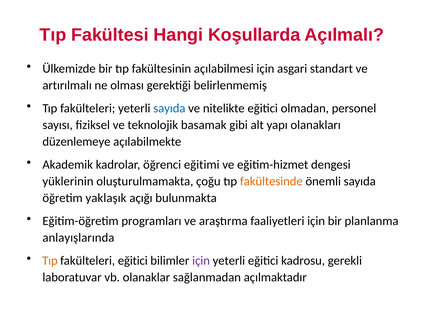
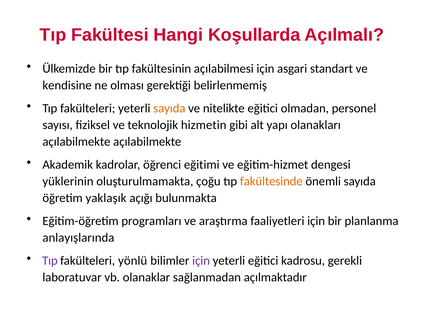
artırılmalı: artırılmalı -> kendisine
sayıda at (169, 108) colour: blue -> orange
basamak: basamak -> hizmetin
düzenlemeye at (76, 141): düzenlemeye -> açılabilmekte
Tıp at (50, 260) colour: orange -> purple
fakülteleri eğitici: eğitici -> yönlü
